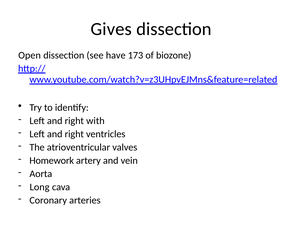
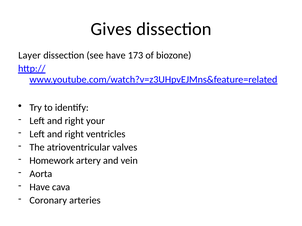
Open: Open -> Layer
with: with -> your
Long at (40, 187): Long -> Have
